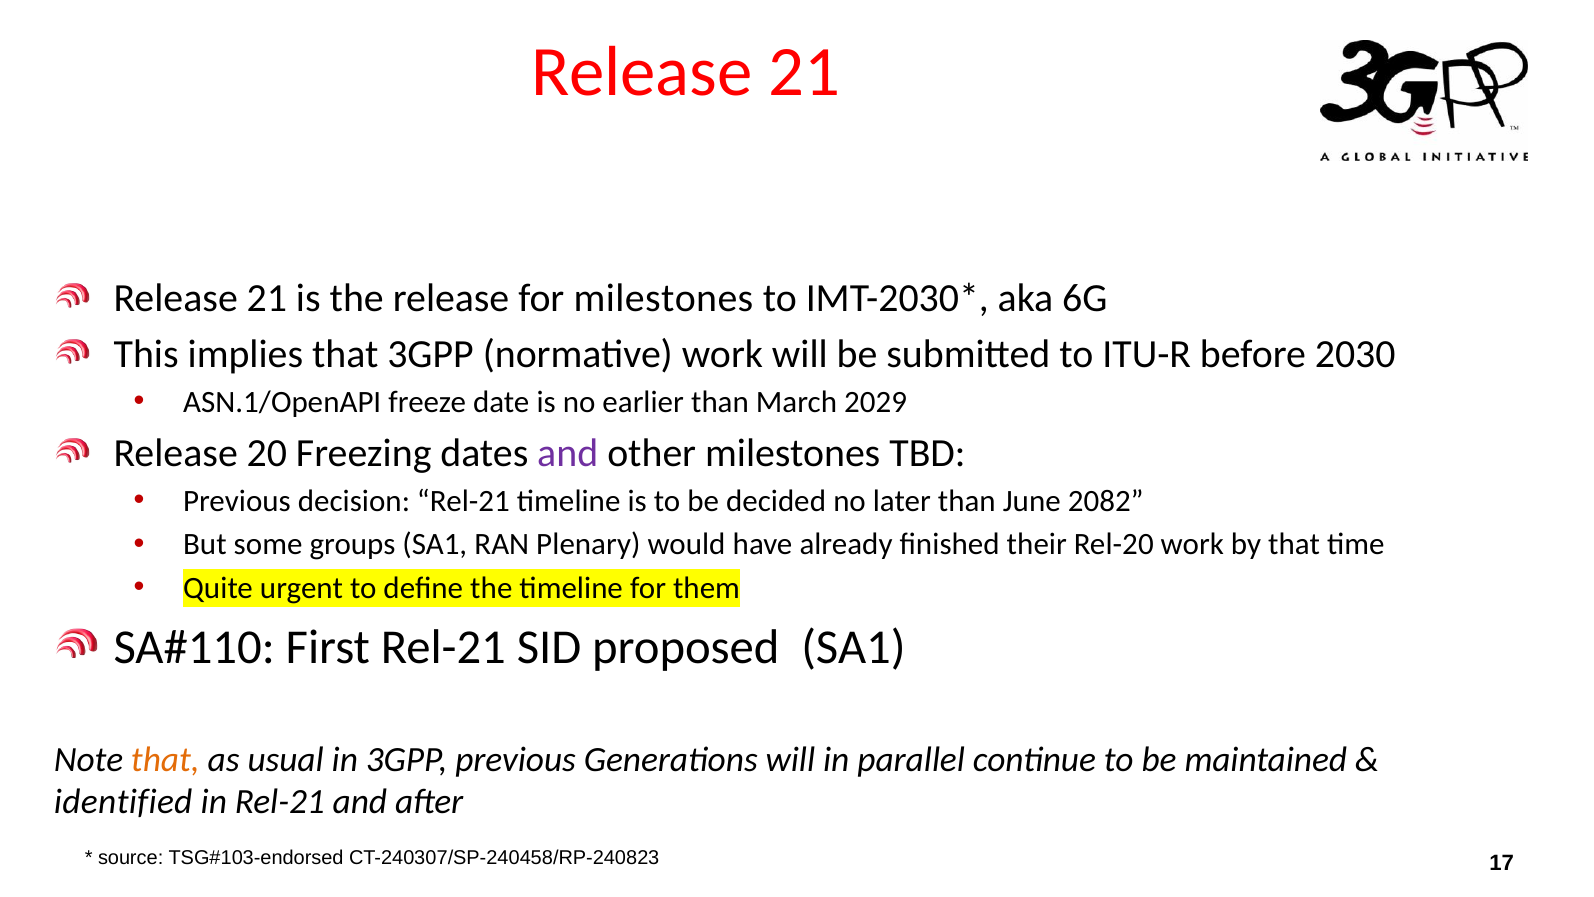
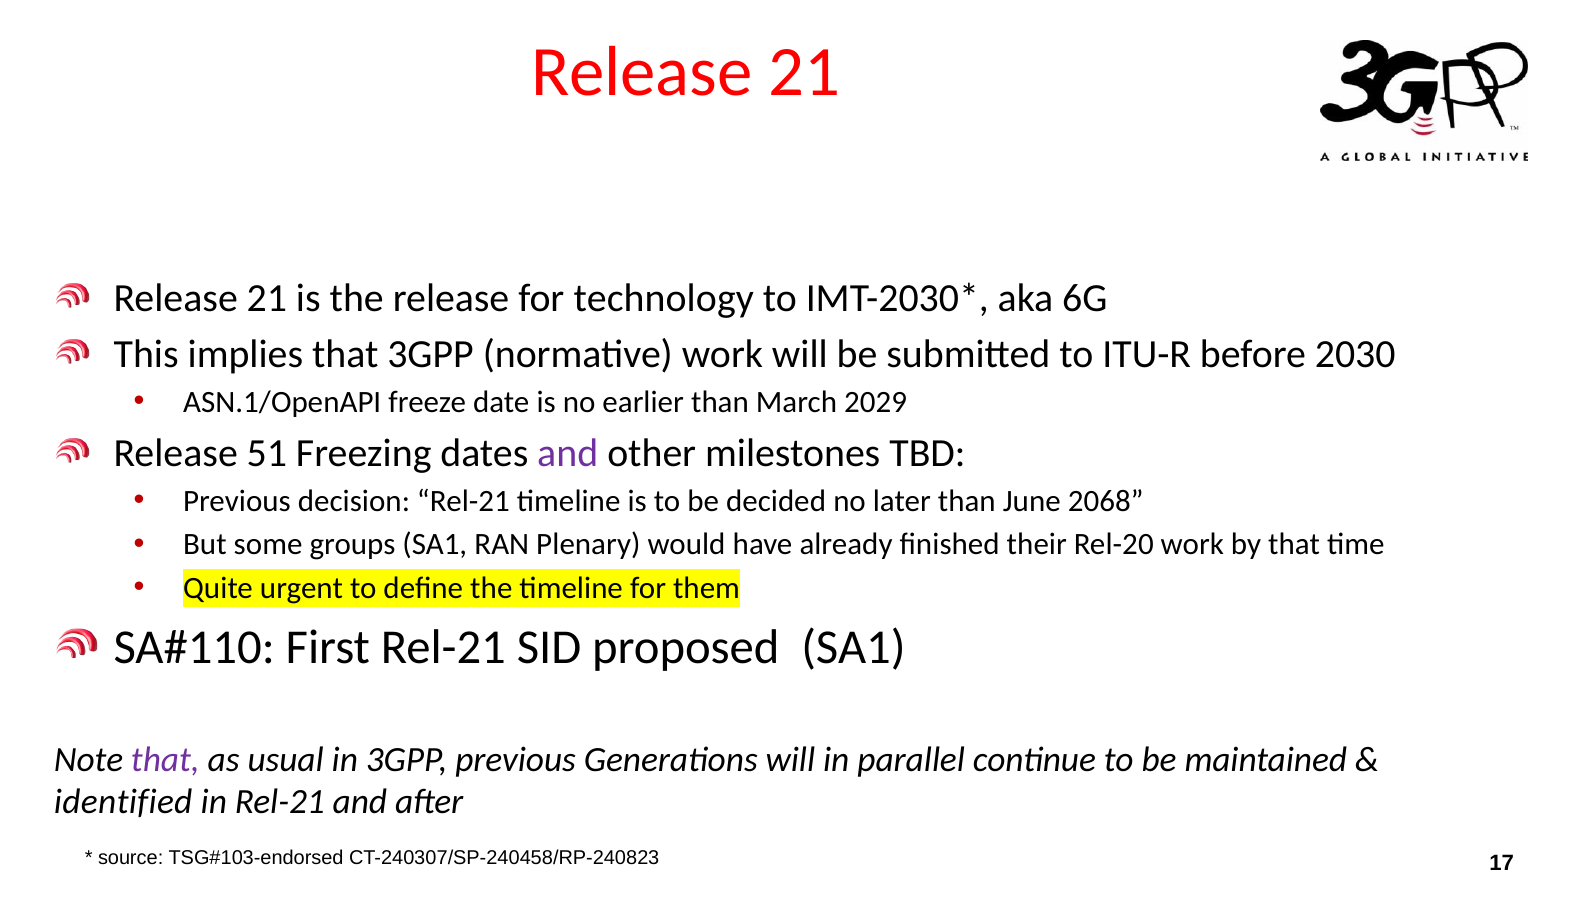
for milestones: milestones -> technology
20: 20 -> 51
2082: 2082 -> 2068
that at (165, 759) colour: orange -> purple
